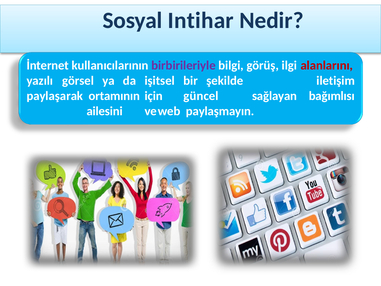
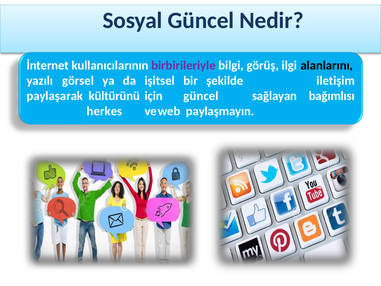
Sosyal Intihar: Intihar -> Güncel
alanlarını colour: red -> black
ortamının: ortamının -> kültürünü
ailesini: ailesini -> herkes
